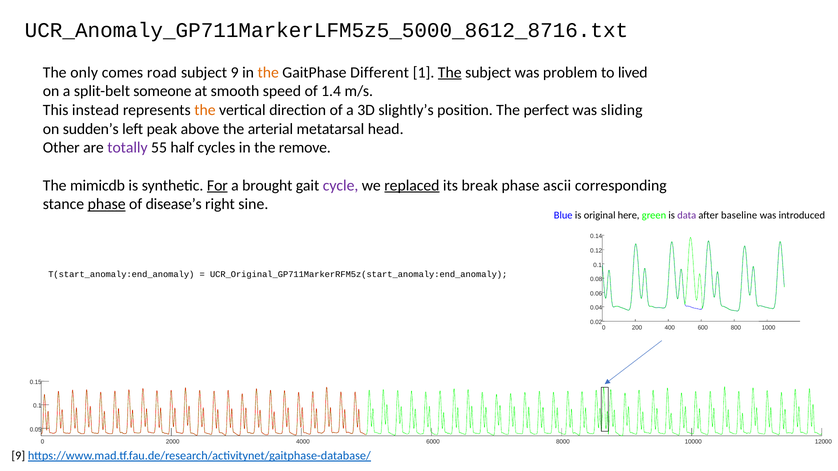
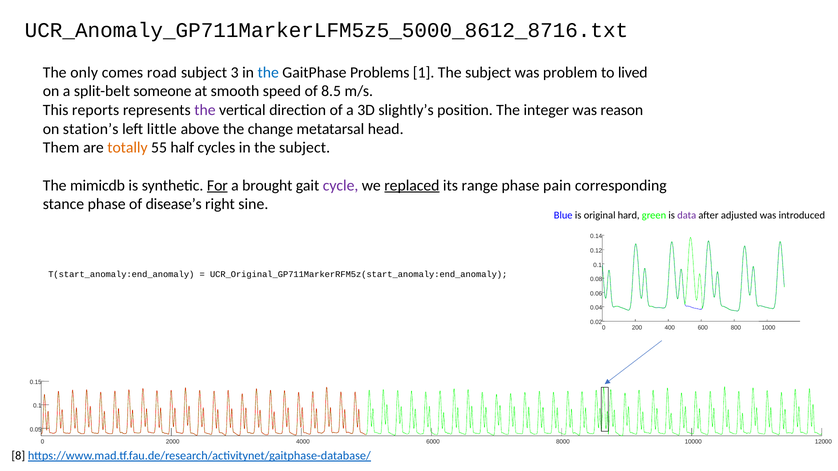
subject 9: 9 -> 3
the at (268, 72) colour: orange -> blue
Different: Different -> Problems
The at (450, 72) underline: present -> none
1.4: 1.4 -> 8.5
instead: instead -> reports
the at (205, 110) colour: orange -> purple
perfect: perfect -> integer
sliding: sliding -> reason
sudden’s: sudden’s -> station’s
peak: peak -> little
arterial: arterial -> change
Other: Other -> Them
totally colour: purple -> orange
in the remove: remove -> subject
break: break -> range
ascii: ascii -> pain
phase at (107, 204) underline: present -> none
here: here -> hard
baseline: baseline -> adjusted
9 at (18, 456): 9 -> 8
